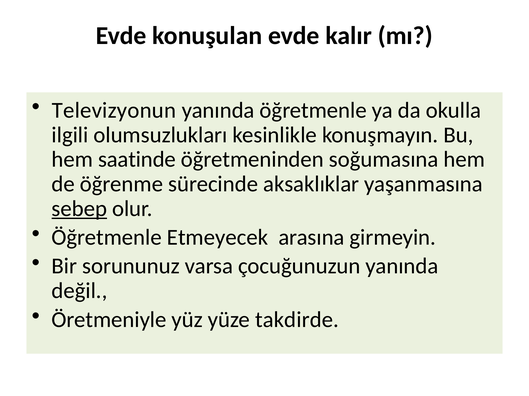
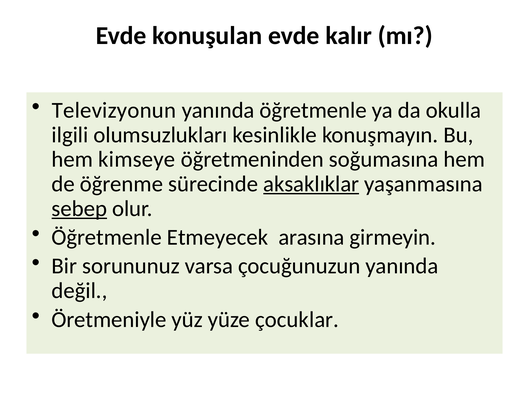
saatinde: saatinde -> kimseye
aksaklıklar underline: none -> present
takdirde: takdirde -> çocuklar
